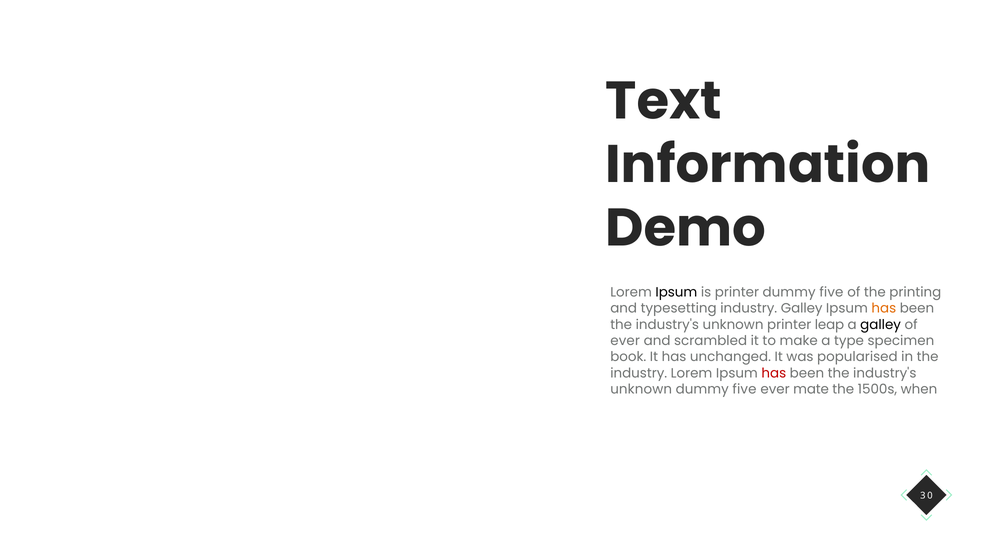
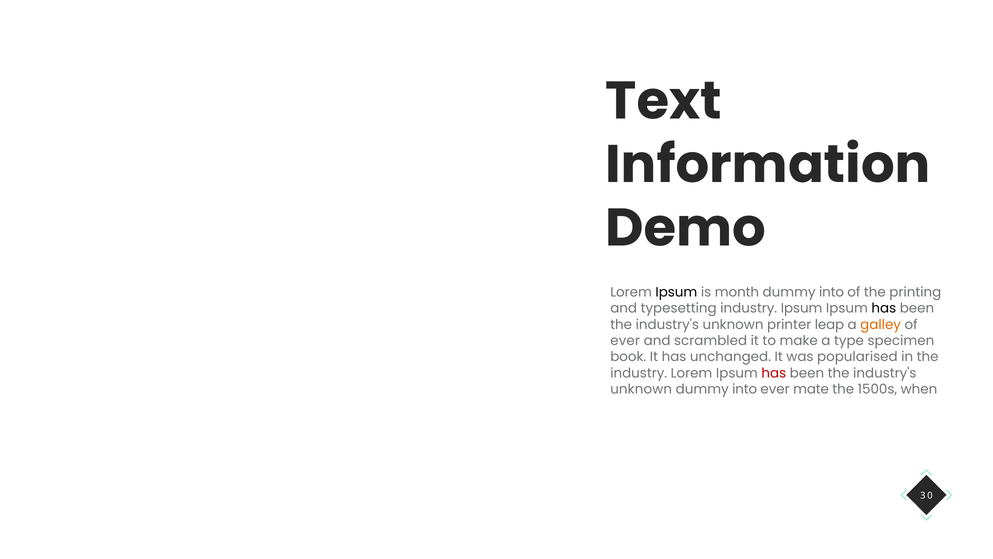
is printer: printer -> month
five at (831, 292): five -> into
industry Galley: Galley -> Ipsum
has at (884, 308) colour: orange -> black
galley at (881, 324) colour: black -> orange
five at (745, 389): five -> into
